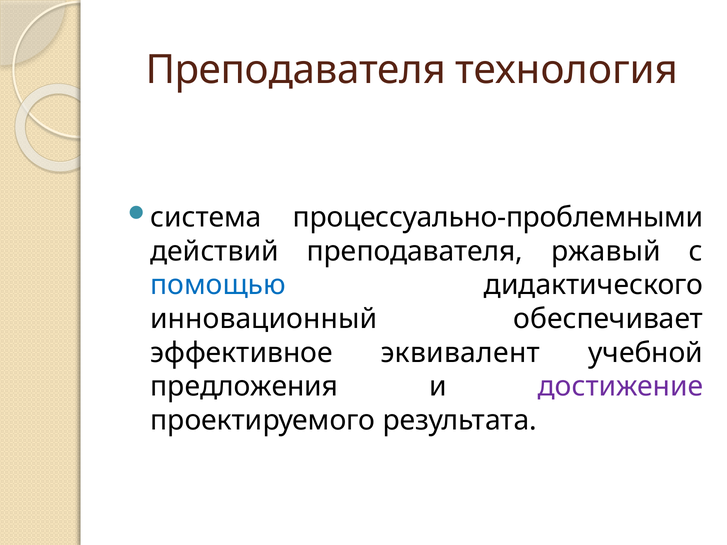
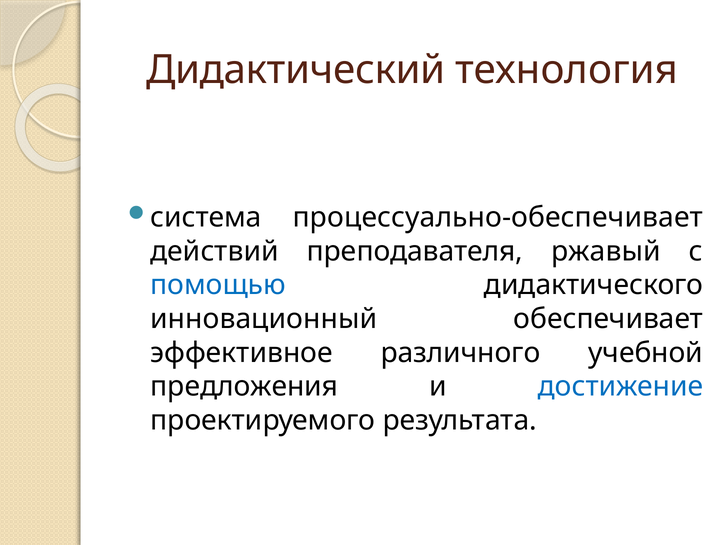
Преподавателя at (296, 70): Преподавателя -> Дидактический
процессуально-проблемными: процессуально-проблемными -> процессуально-обеспечивает
эквивалент: эквивалент -> различного
достижение colour: purple -> blue
